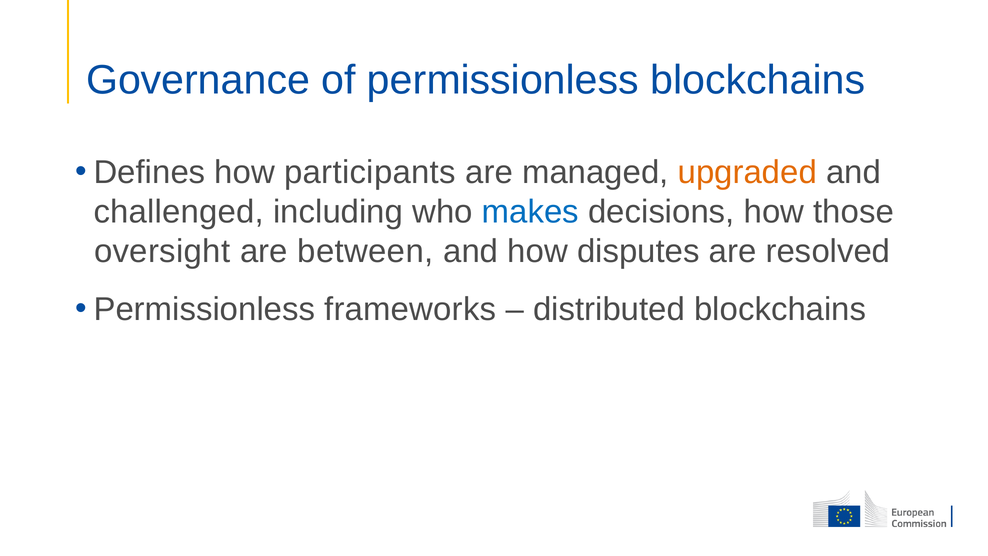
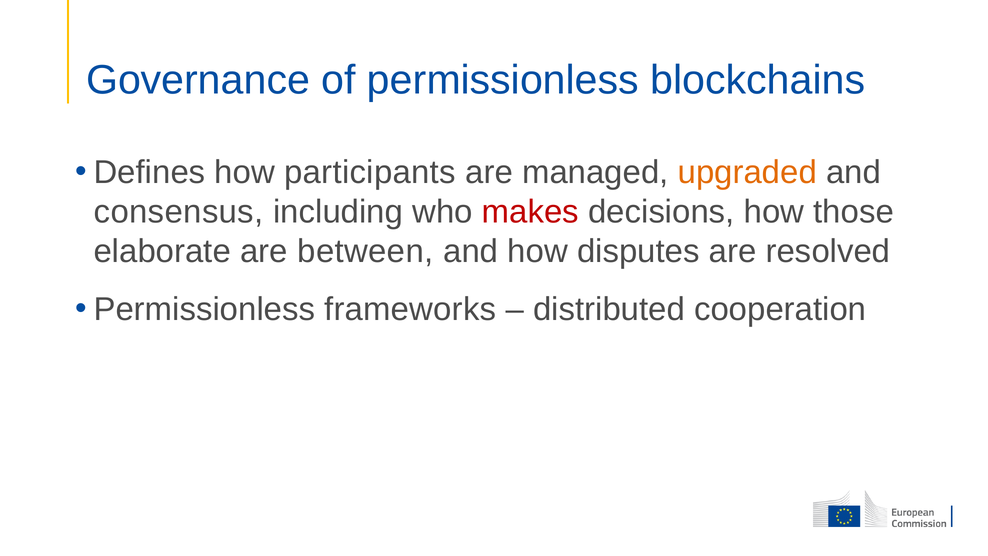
challenged: challenged -> consensus
makes colour: blue -> red
oversight: oversight -> elaborate
distributed blockchains: blockchains -> cooperation
